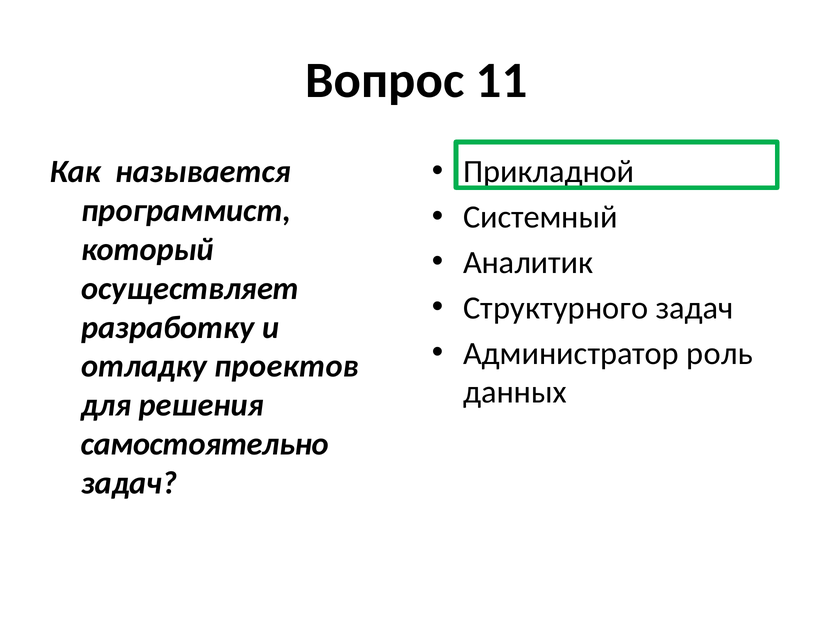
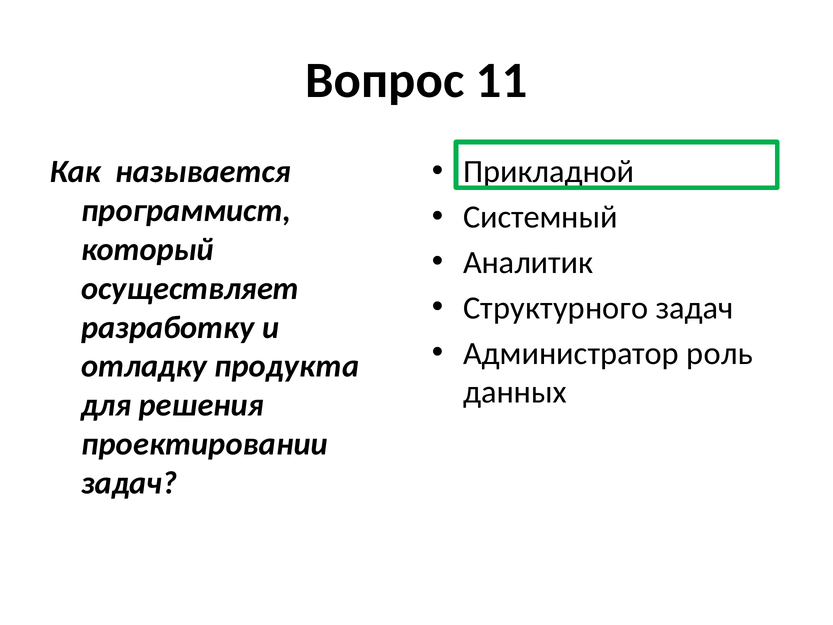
проектов: проектов -> продукта
самостоятельно: самостоятельно -> проектировании
